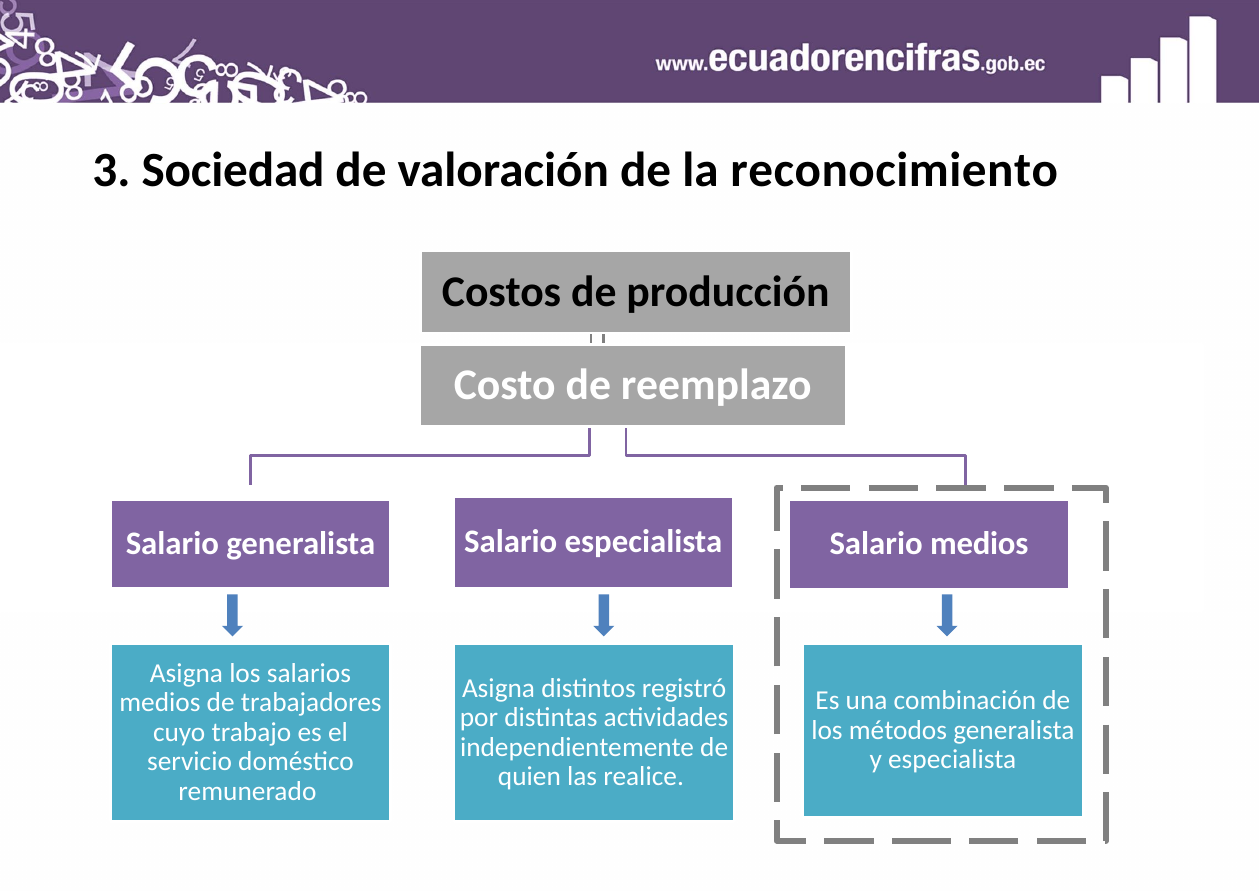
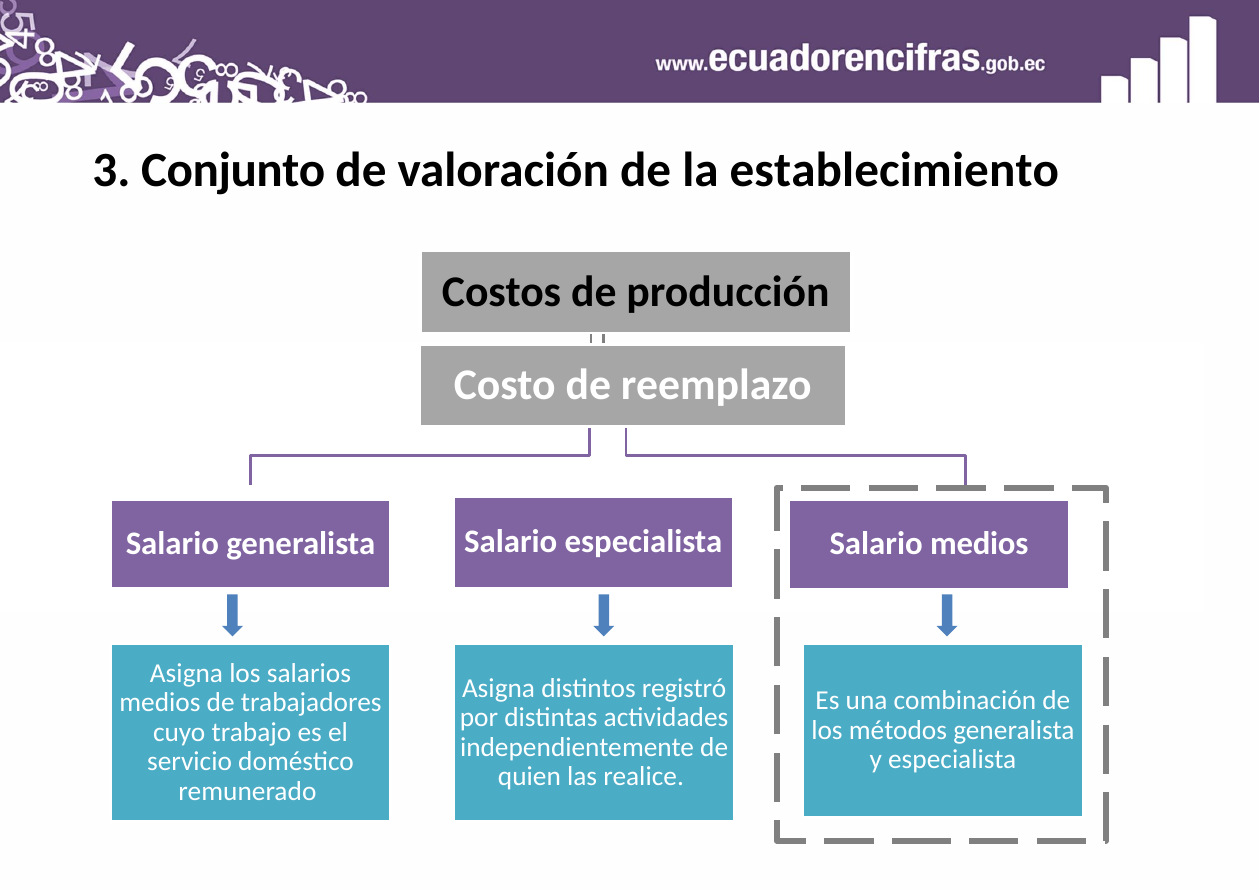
Sociedad: Sociedad -> Conjunto
reconocimiento: reconocimiento -> establecimiento
